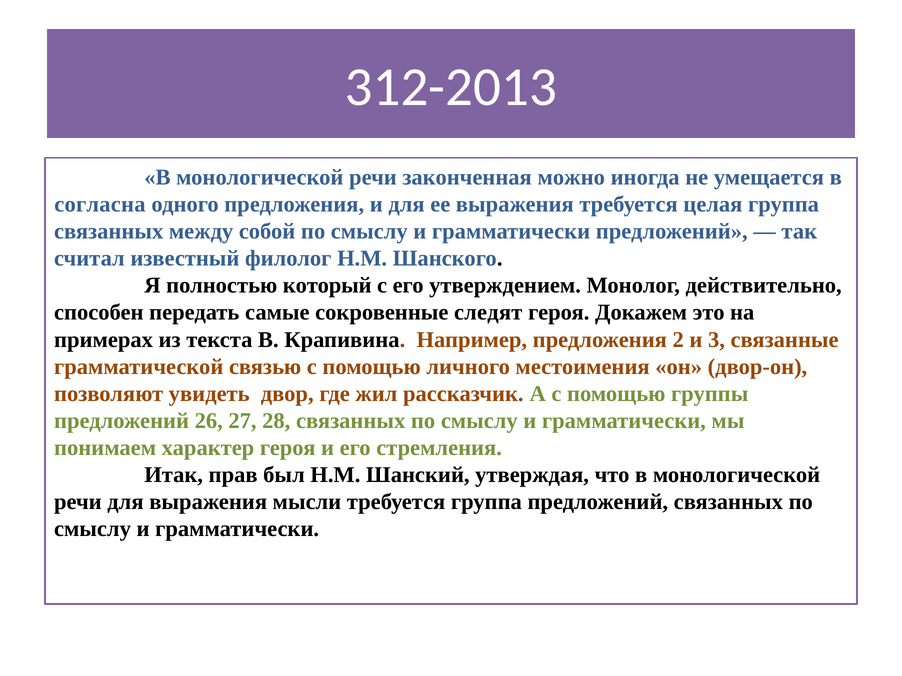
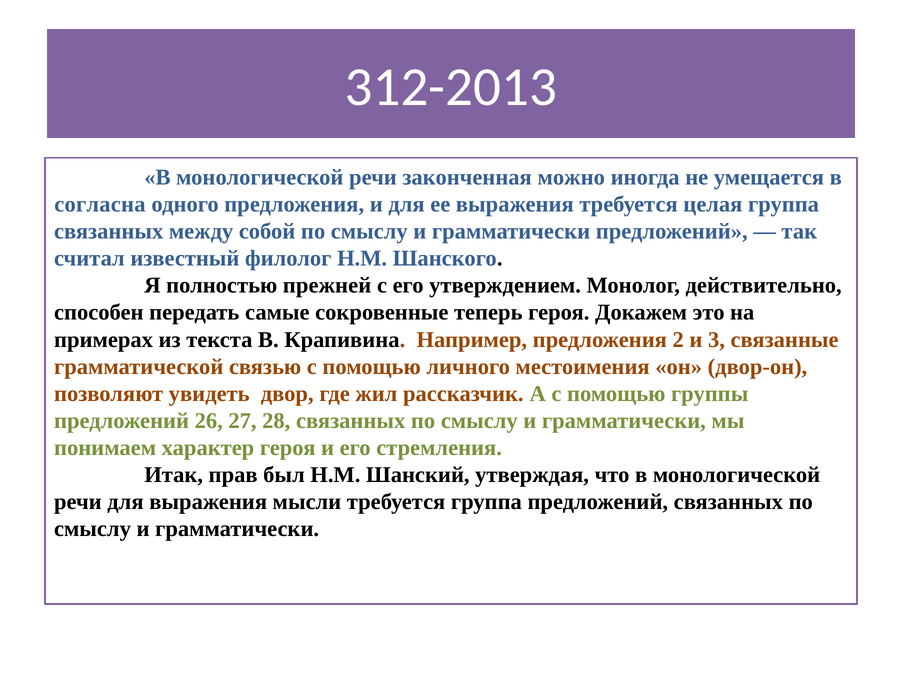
который: который -> прежней
следят: следят -> теперь
